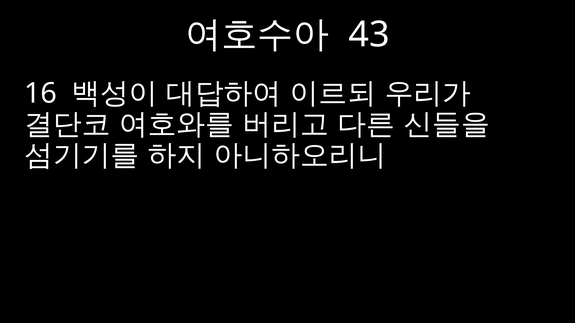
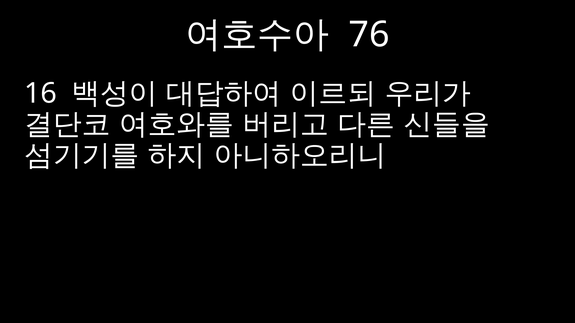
43: 43 -> 76
